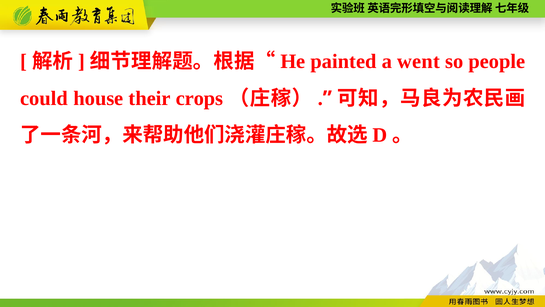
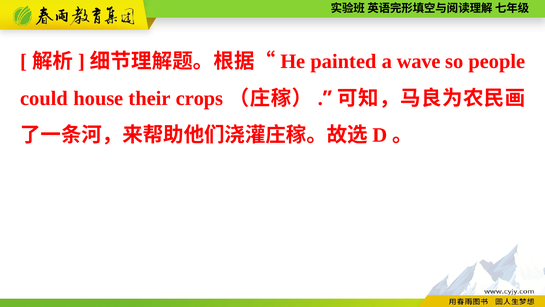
went: went -> wave
